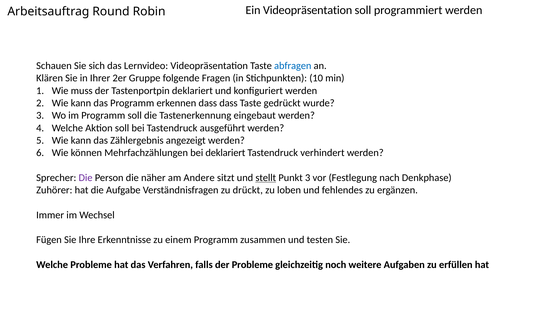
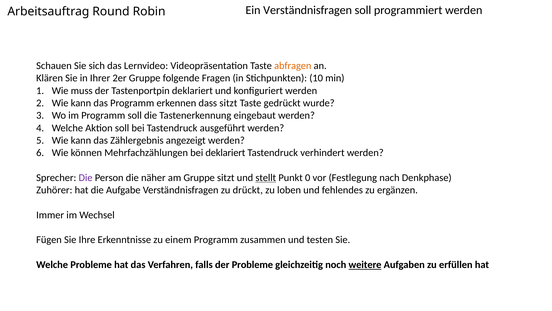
Ein Videopräsentation: Videopräsentation -> Verständnisfragen
abfragen colour: blue -> orange
dass dass: dass -> sitzt
am Andere: Andere -> Gruppe
Punkt 3: 3 -> 0
weitere underline: none -> present
